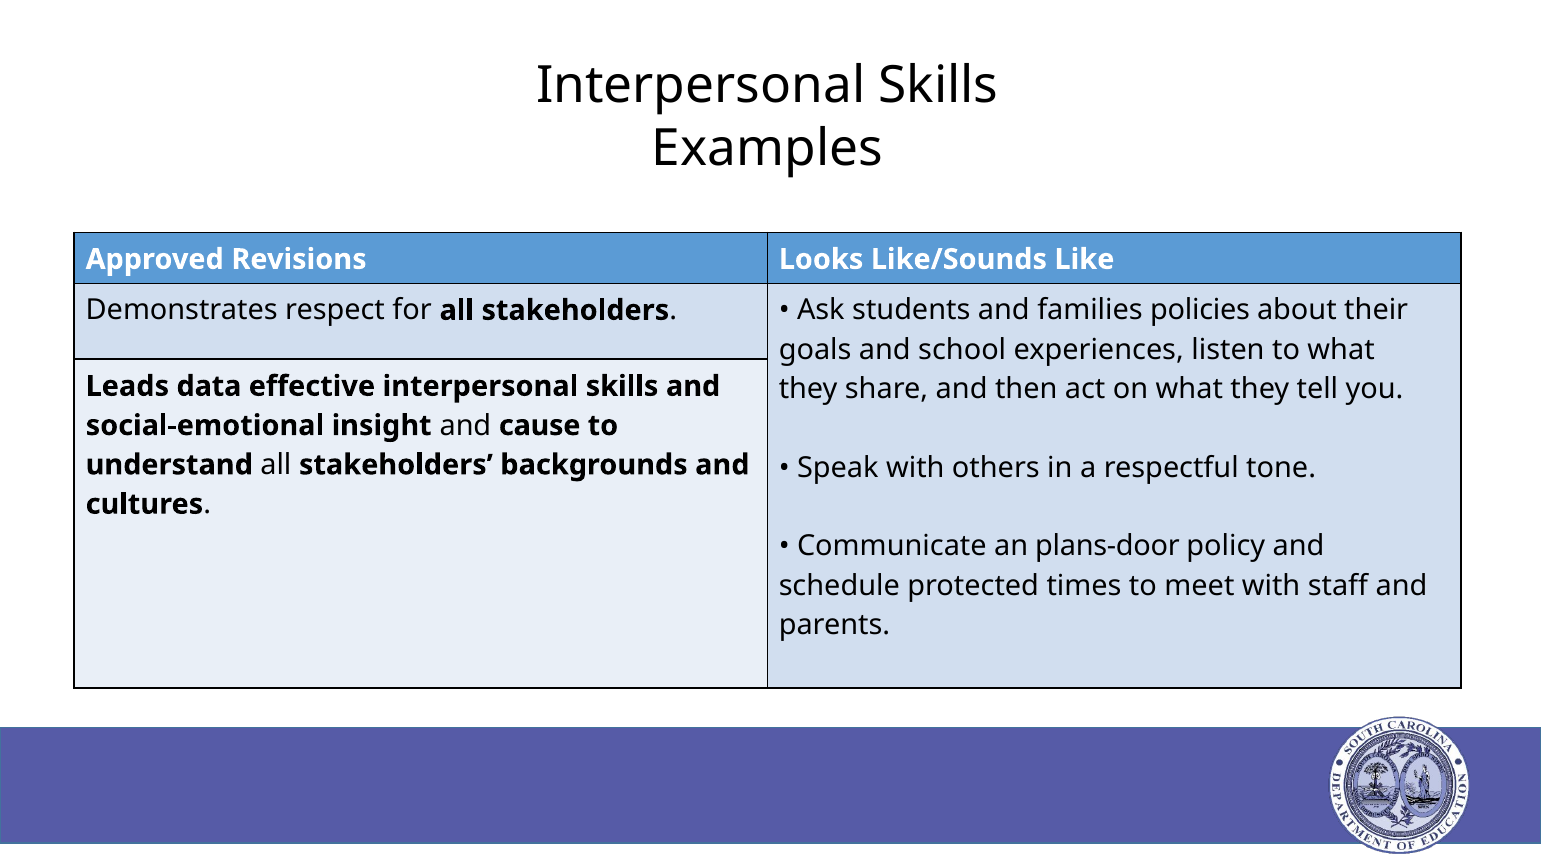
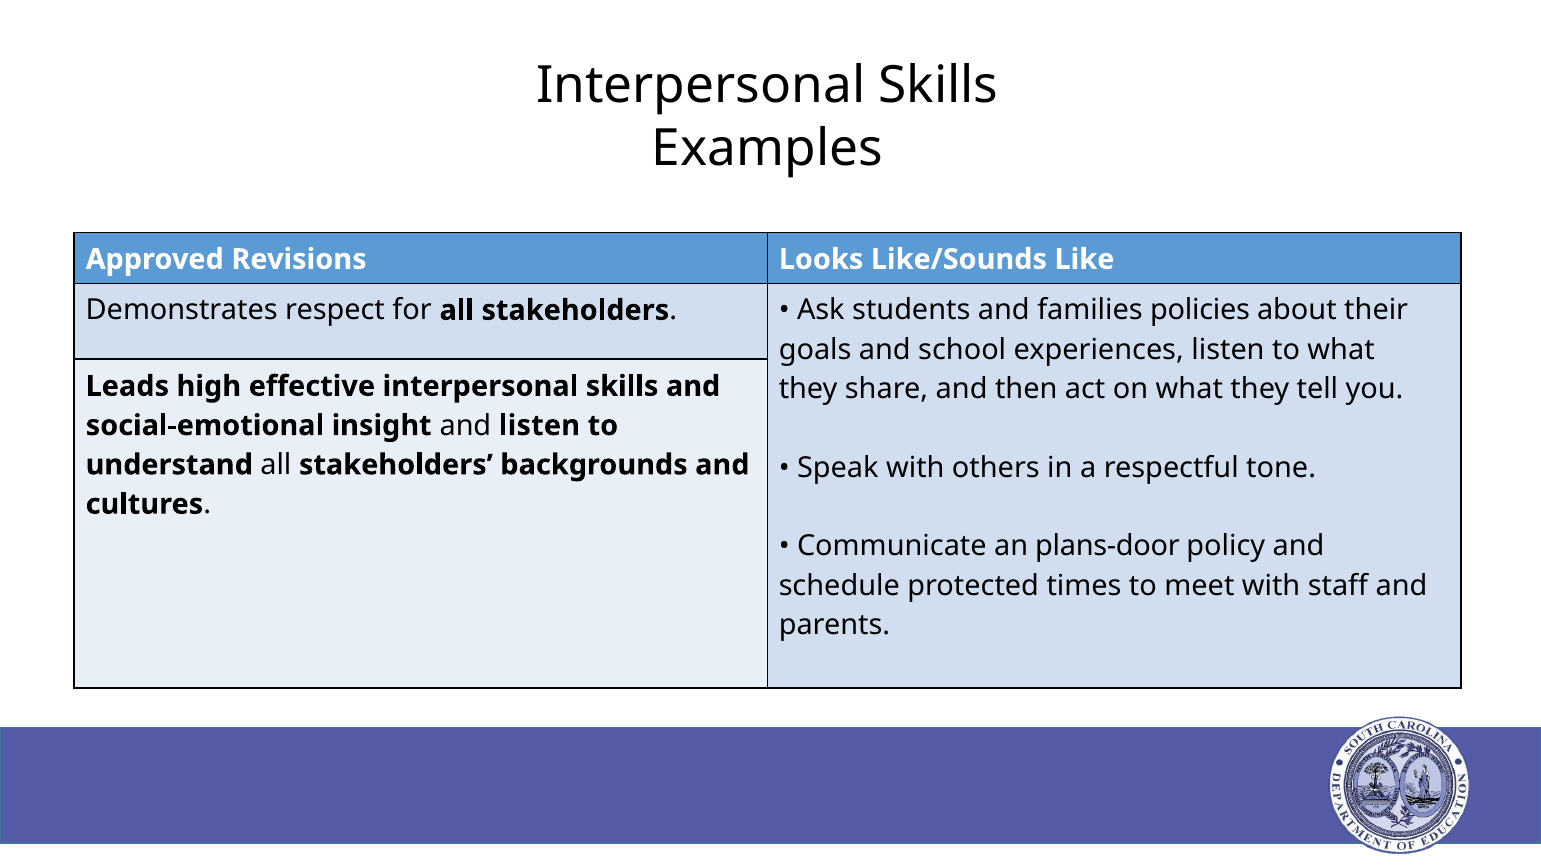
data: data -> high
and cause: cause -> listen
